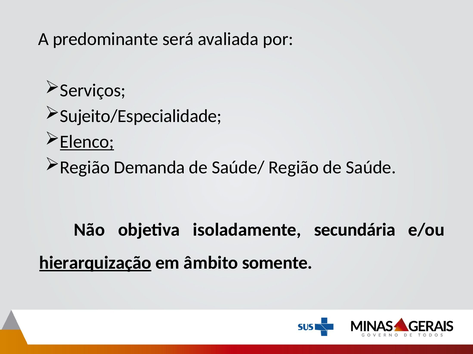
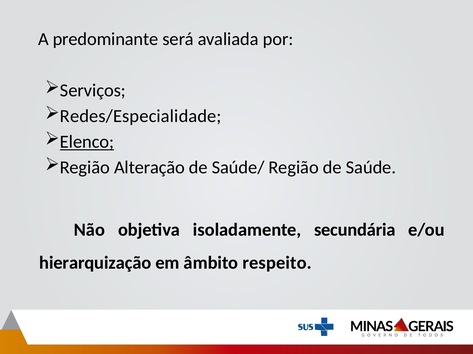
Sujeito/Especialidade: Sujeito/Especialidade -> Redes/Especialidade
Demanda: Demanda -> Alteração
hierarquização underline: present -> none
somente: somente -> respeito
